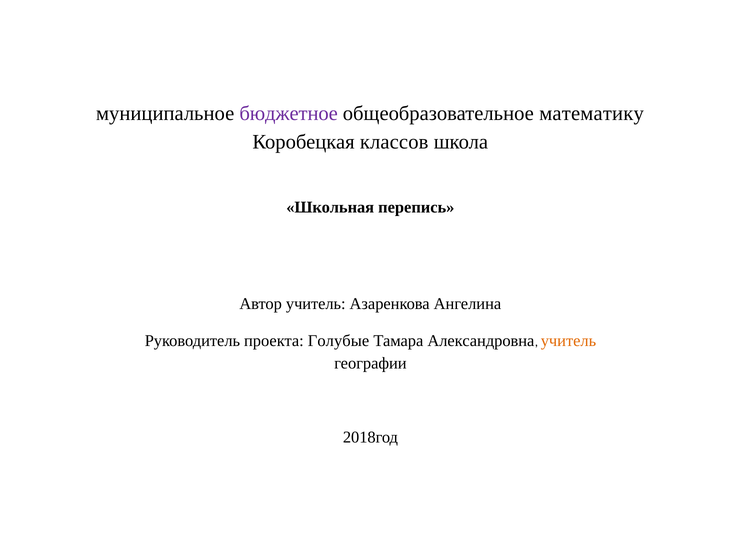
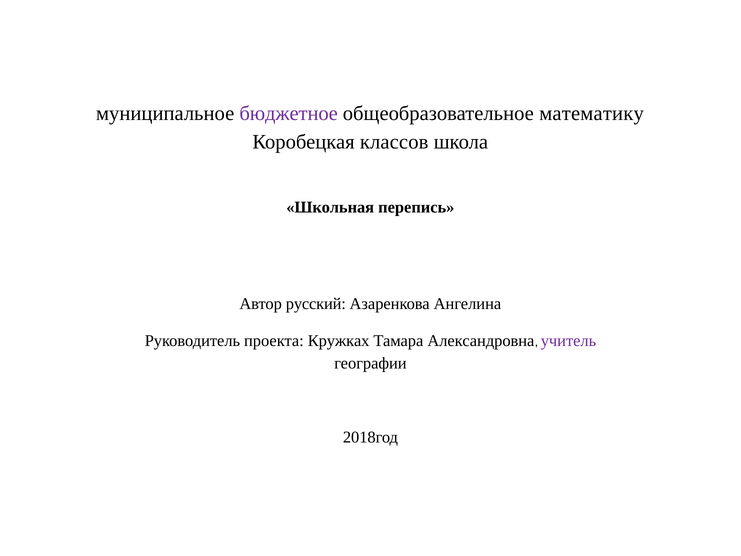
Автор учитель: учитель -> русский
Голубые: Голубые -> Кружках
учитель at (568, 341) colour: orange -> purple
